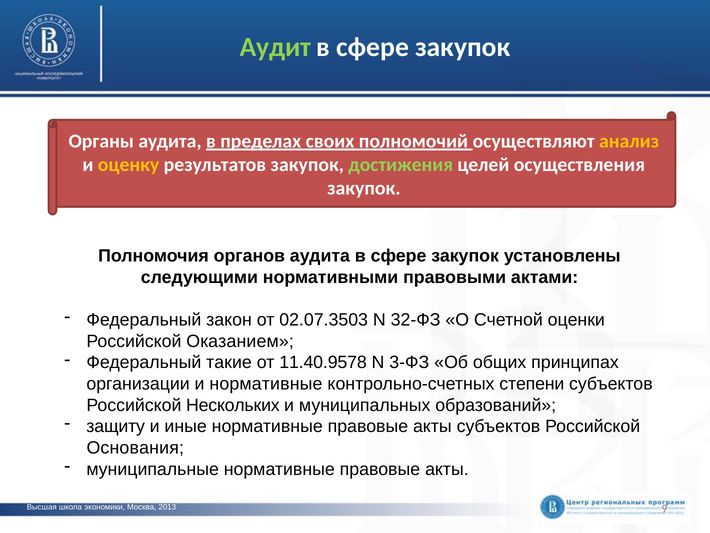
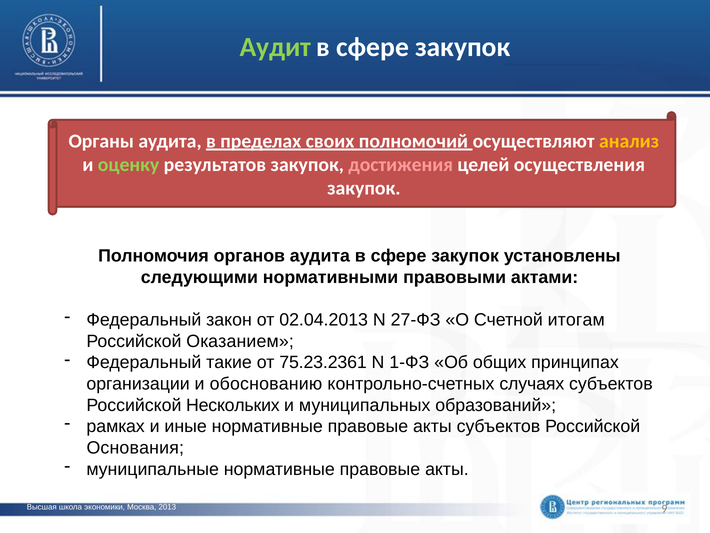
оценку colour: yellow -> light green
достижения colour: light green -> pink
02.07.3503: 02.07.3503 -> 02.04.2013
32-ФЗ: 32-ФЗ -> 27-ФЗ
оценки: оценки -> итогам
11.40.9578: 11.40.9578 -> 75.23.2361
3-ФЗ: 3-ФЗ -> 1-ФЗ
и нормативные: нормативные -> обоснованию
степени: степени -> случаях
защиту: защиту -> рамках
